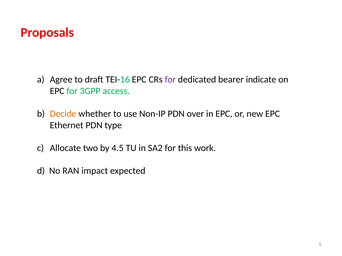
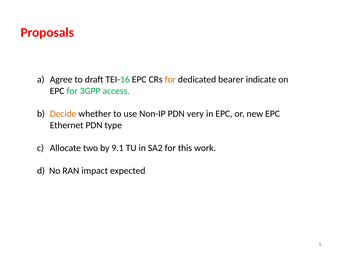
for at (170, 80) colour: purple -> orange
over: over -> very
4.5: 4.5 -> 9.1
